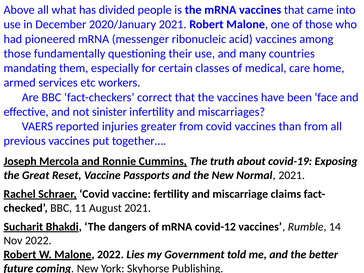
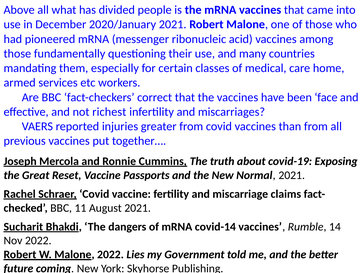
sinister: sinister -> richest
covid-12: covid-12 -> covid-14
